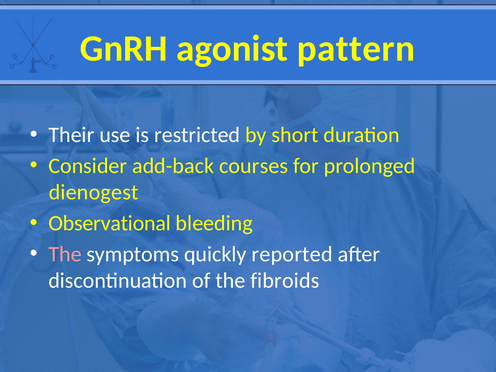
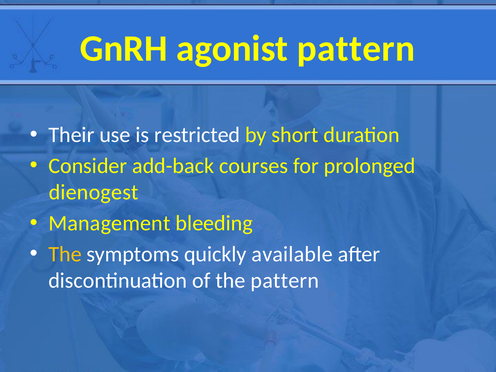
Observational: Observational -> Management
The at (65, 254) colour: pink -> yellow
reported: reported -> available
the fibroids: fibroids -> pattern
